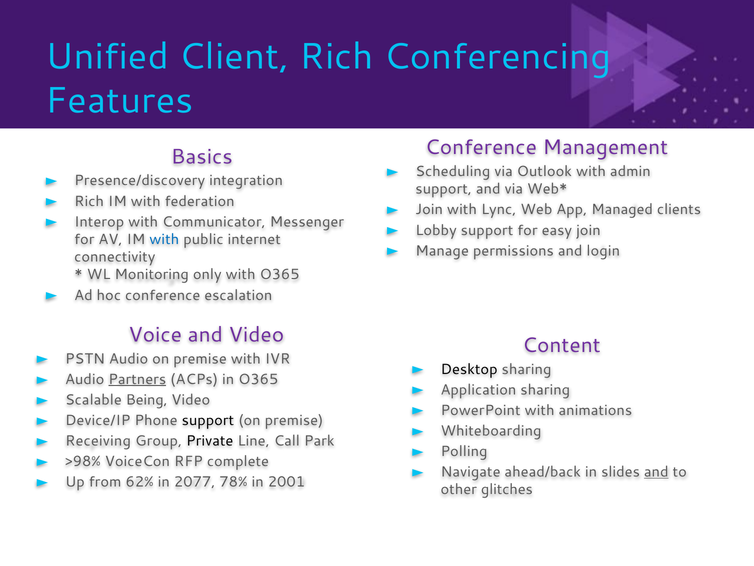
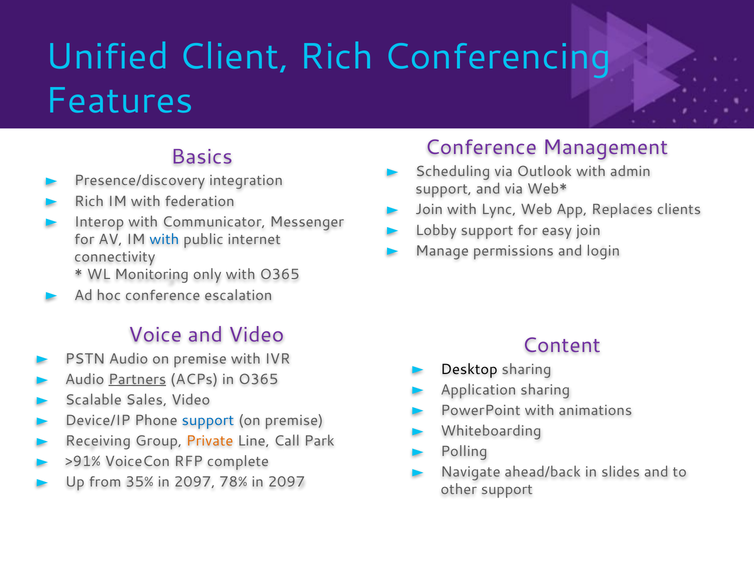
Managed: Managed -> Replaces
Being: Being -> Sales
support at (208, 420) colour: black -> blue
Private colour: black -> orange
>98%: >98% -> >91%
and at (656, 472) underline: present -> none
62%: 62% -> 35%
2077 at (195, 482): 2077 -> 2097
78% in 2001: 2001 -> 2097
other glitches: glitches -> support
